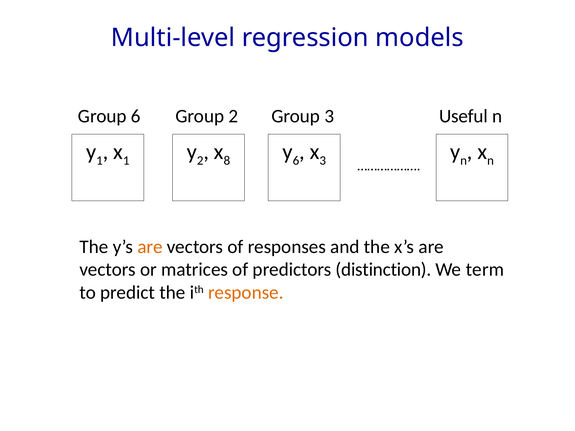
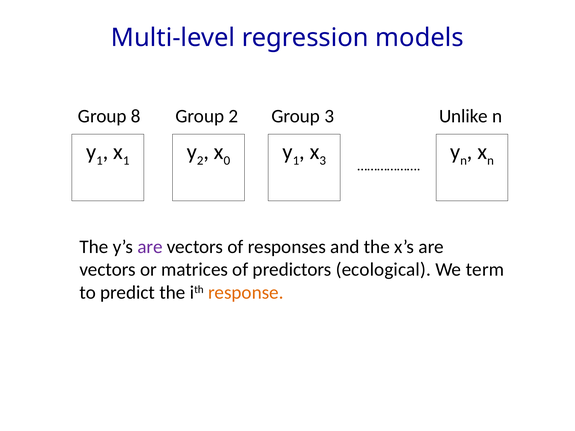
Group 6: 6 -> 8
Useful: Useful -> Unlike
8: 8 -> 0
6 at (296, 161): 6 -> 1
are at (150, 247) colour: orange -> purple
distinction: distinction -> ecological
